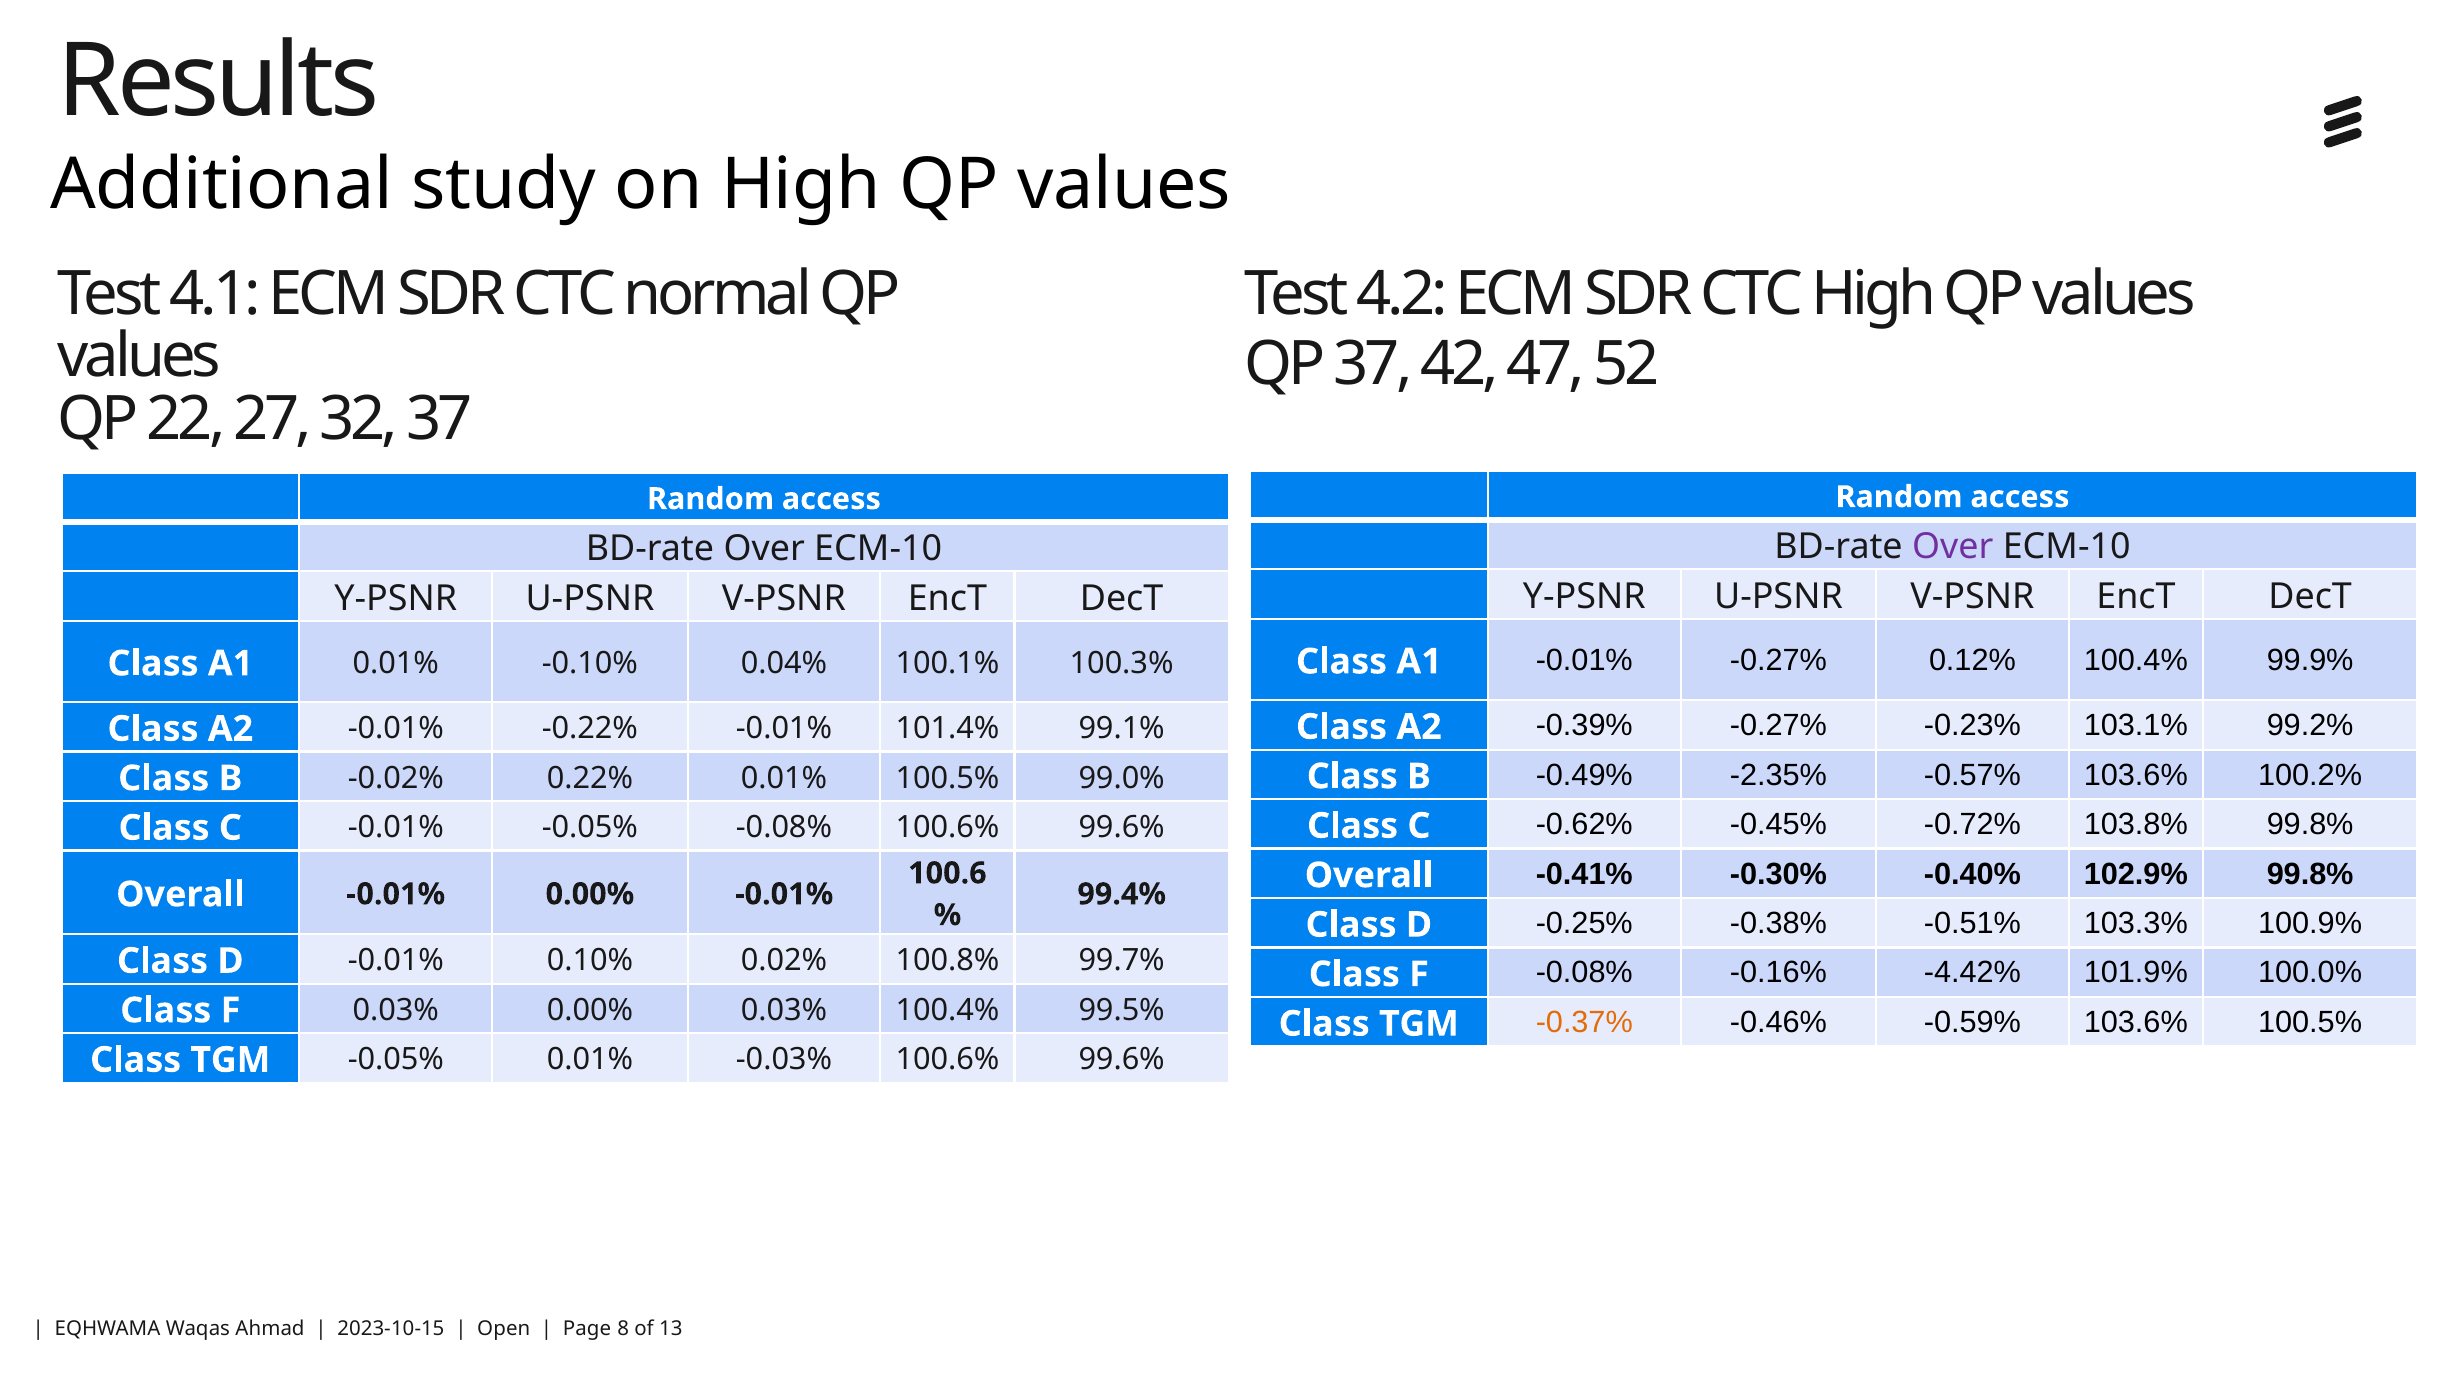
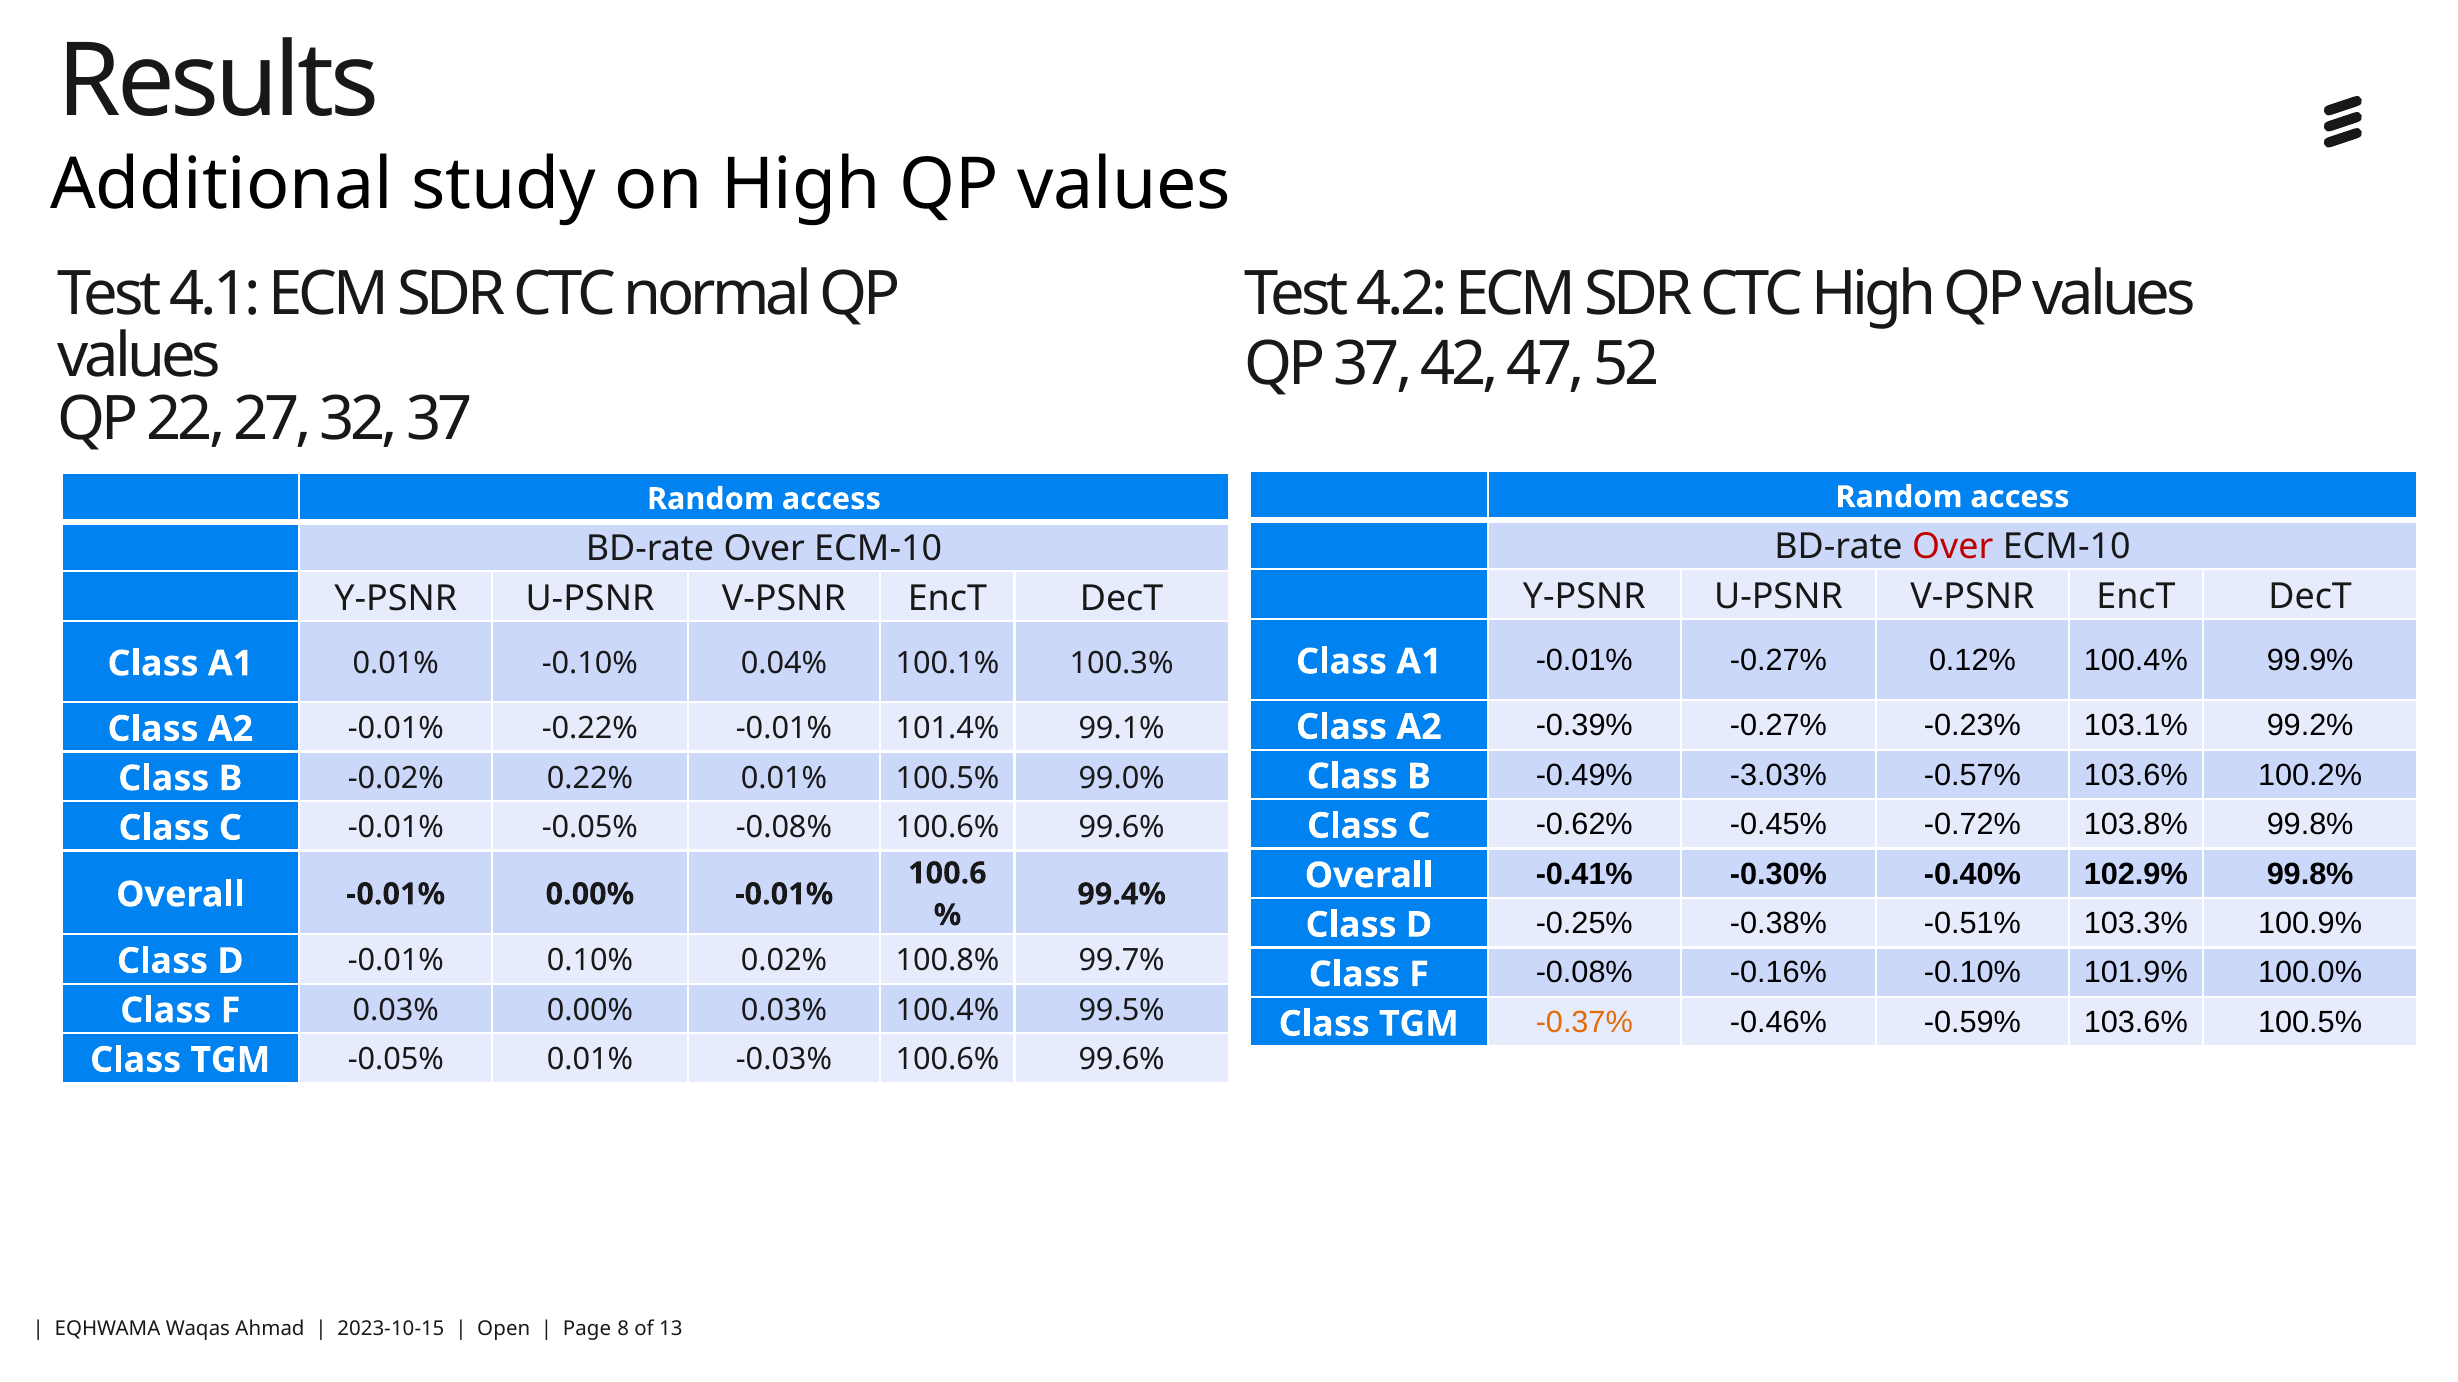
Over at (1953, 547) colour: purple -> red
-2.35%: -2.35% -> -3.03%
-0.16% -4.42%: -4.42% -> -0.10%
